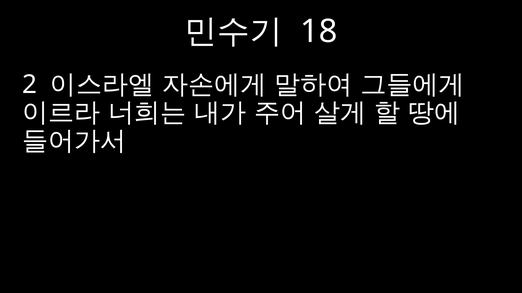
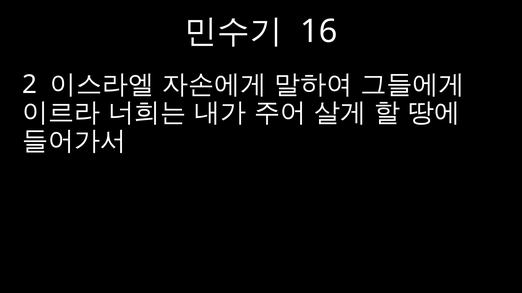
18: 18 -> 16
